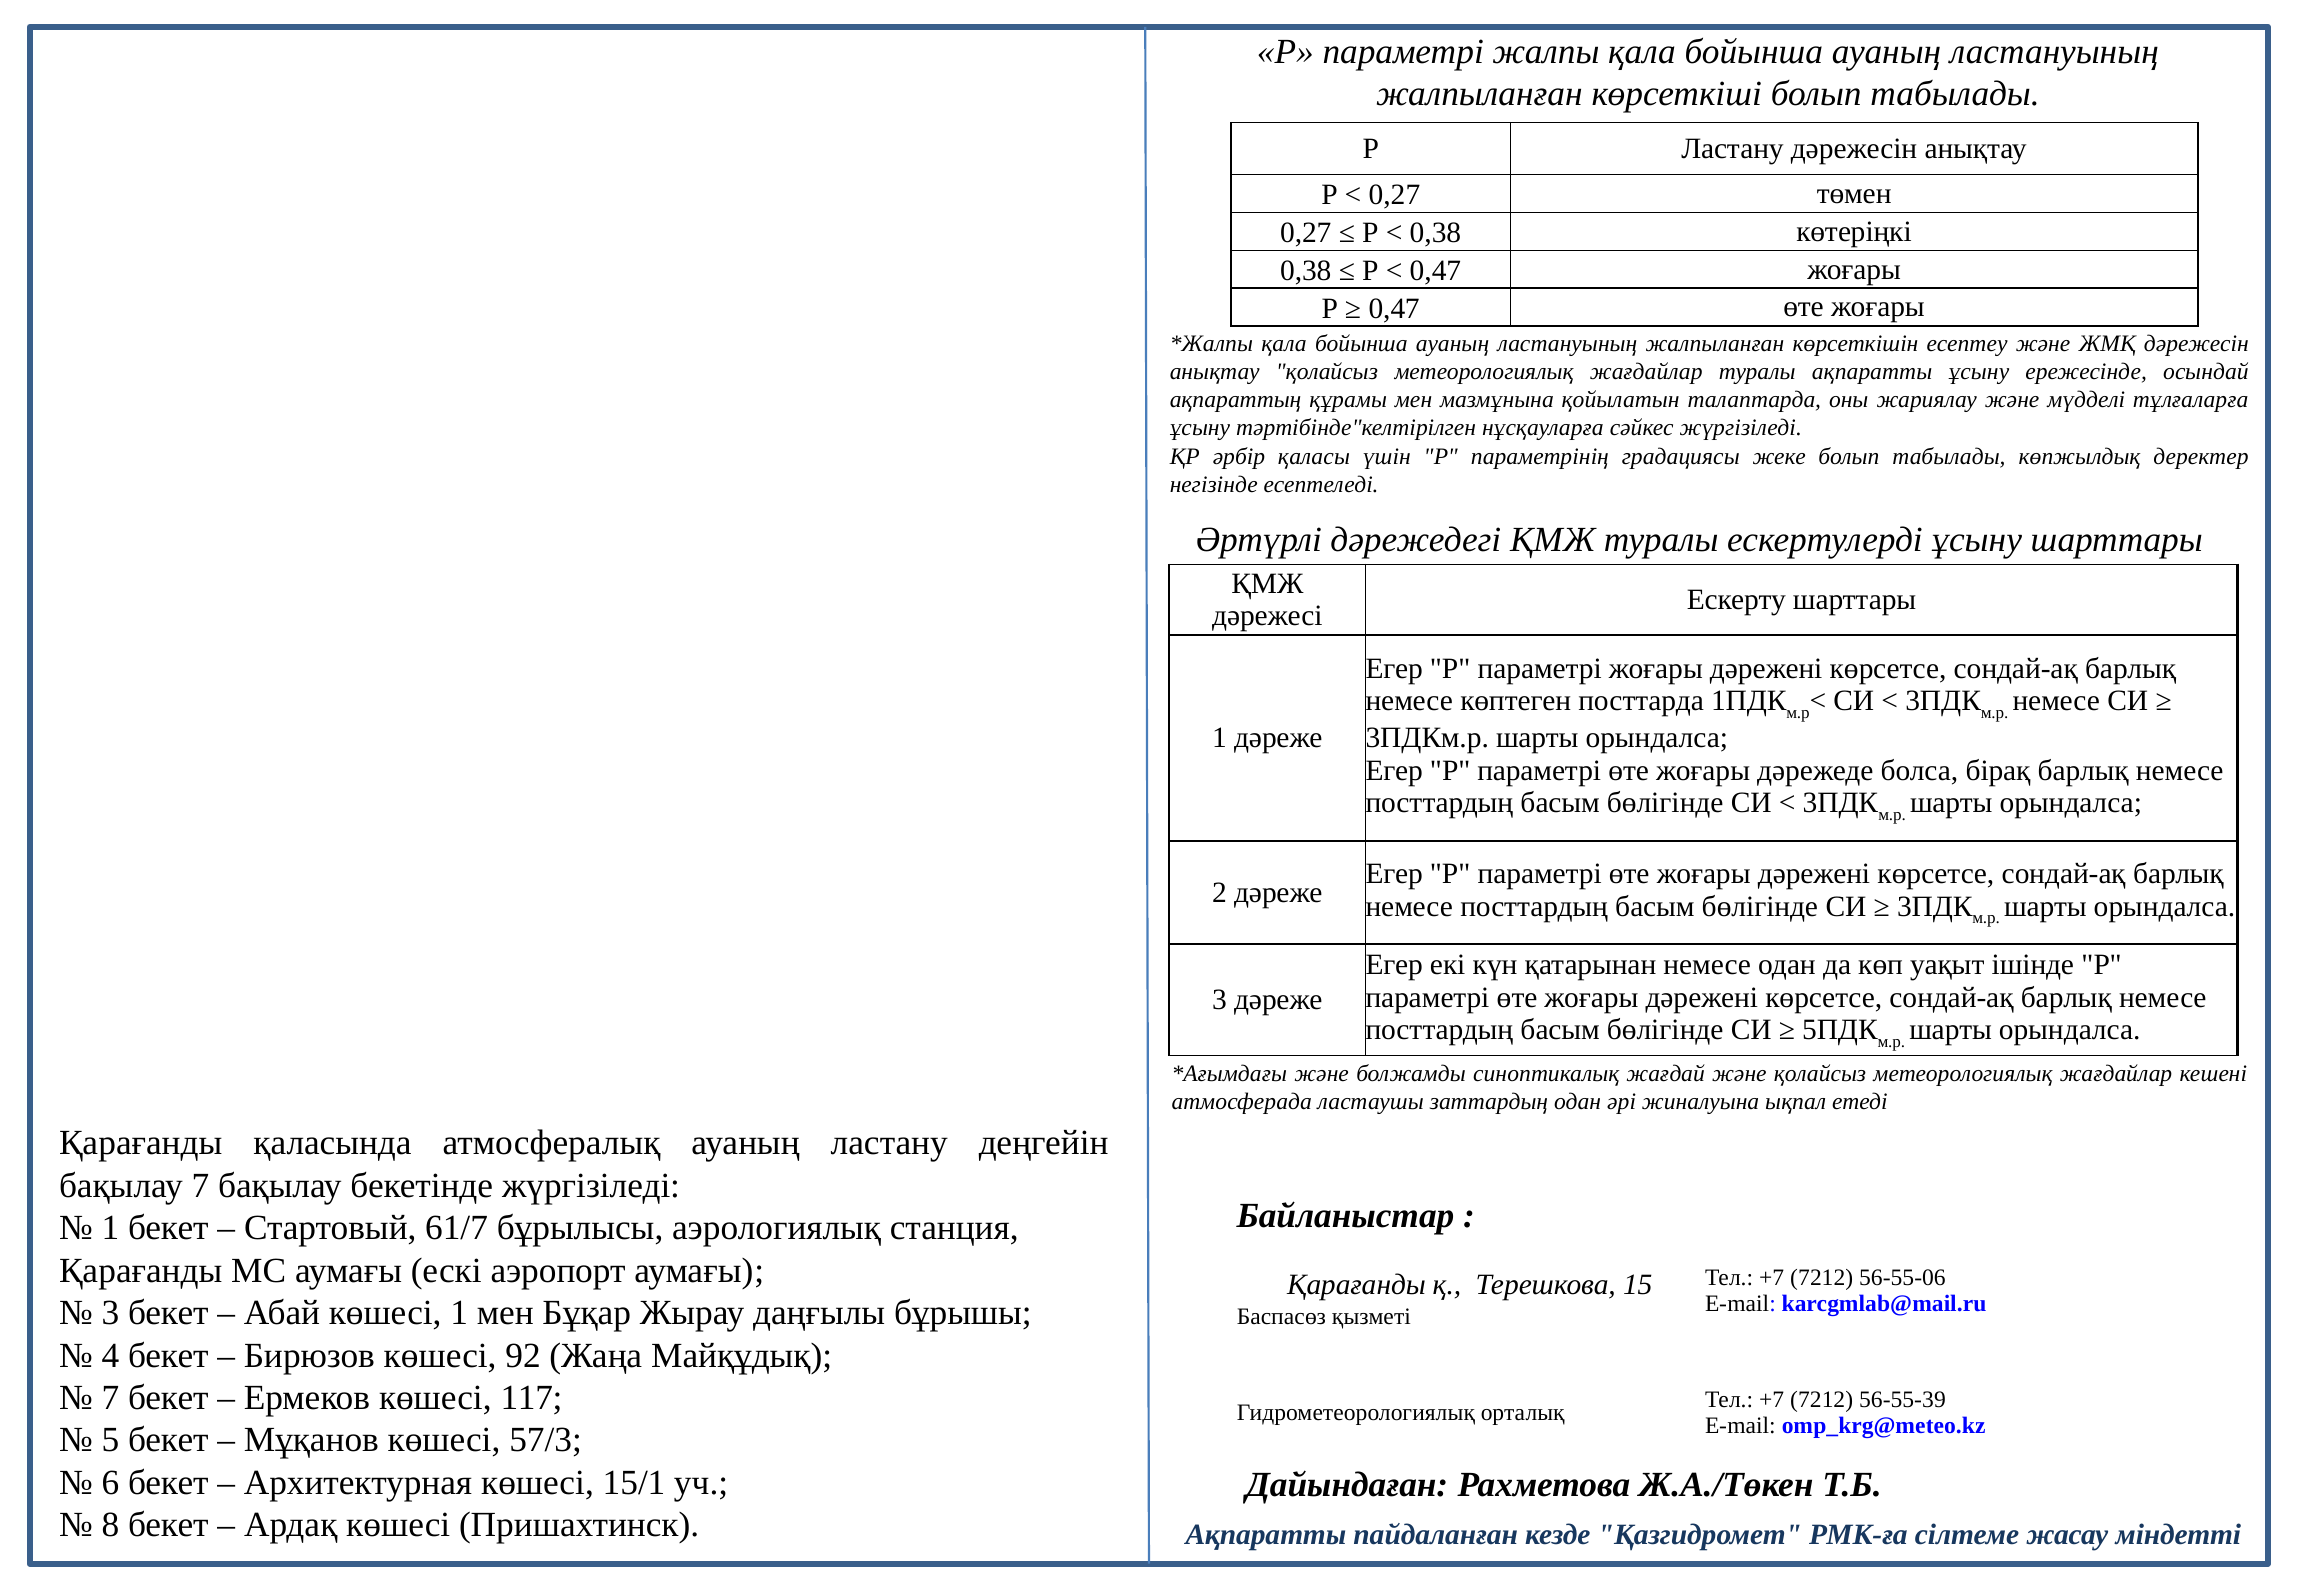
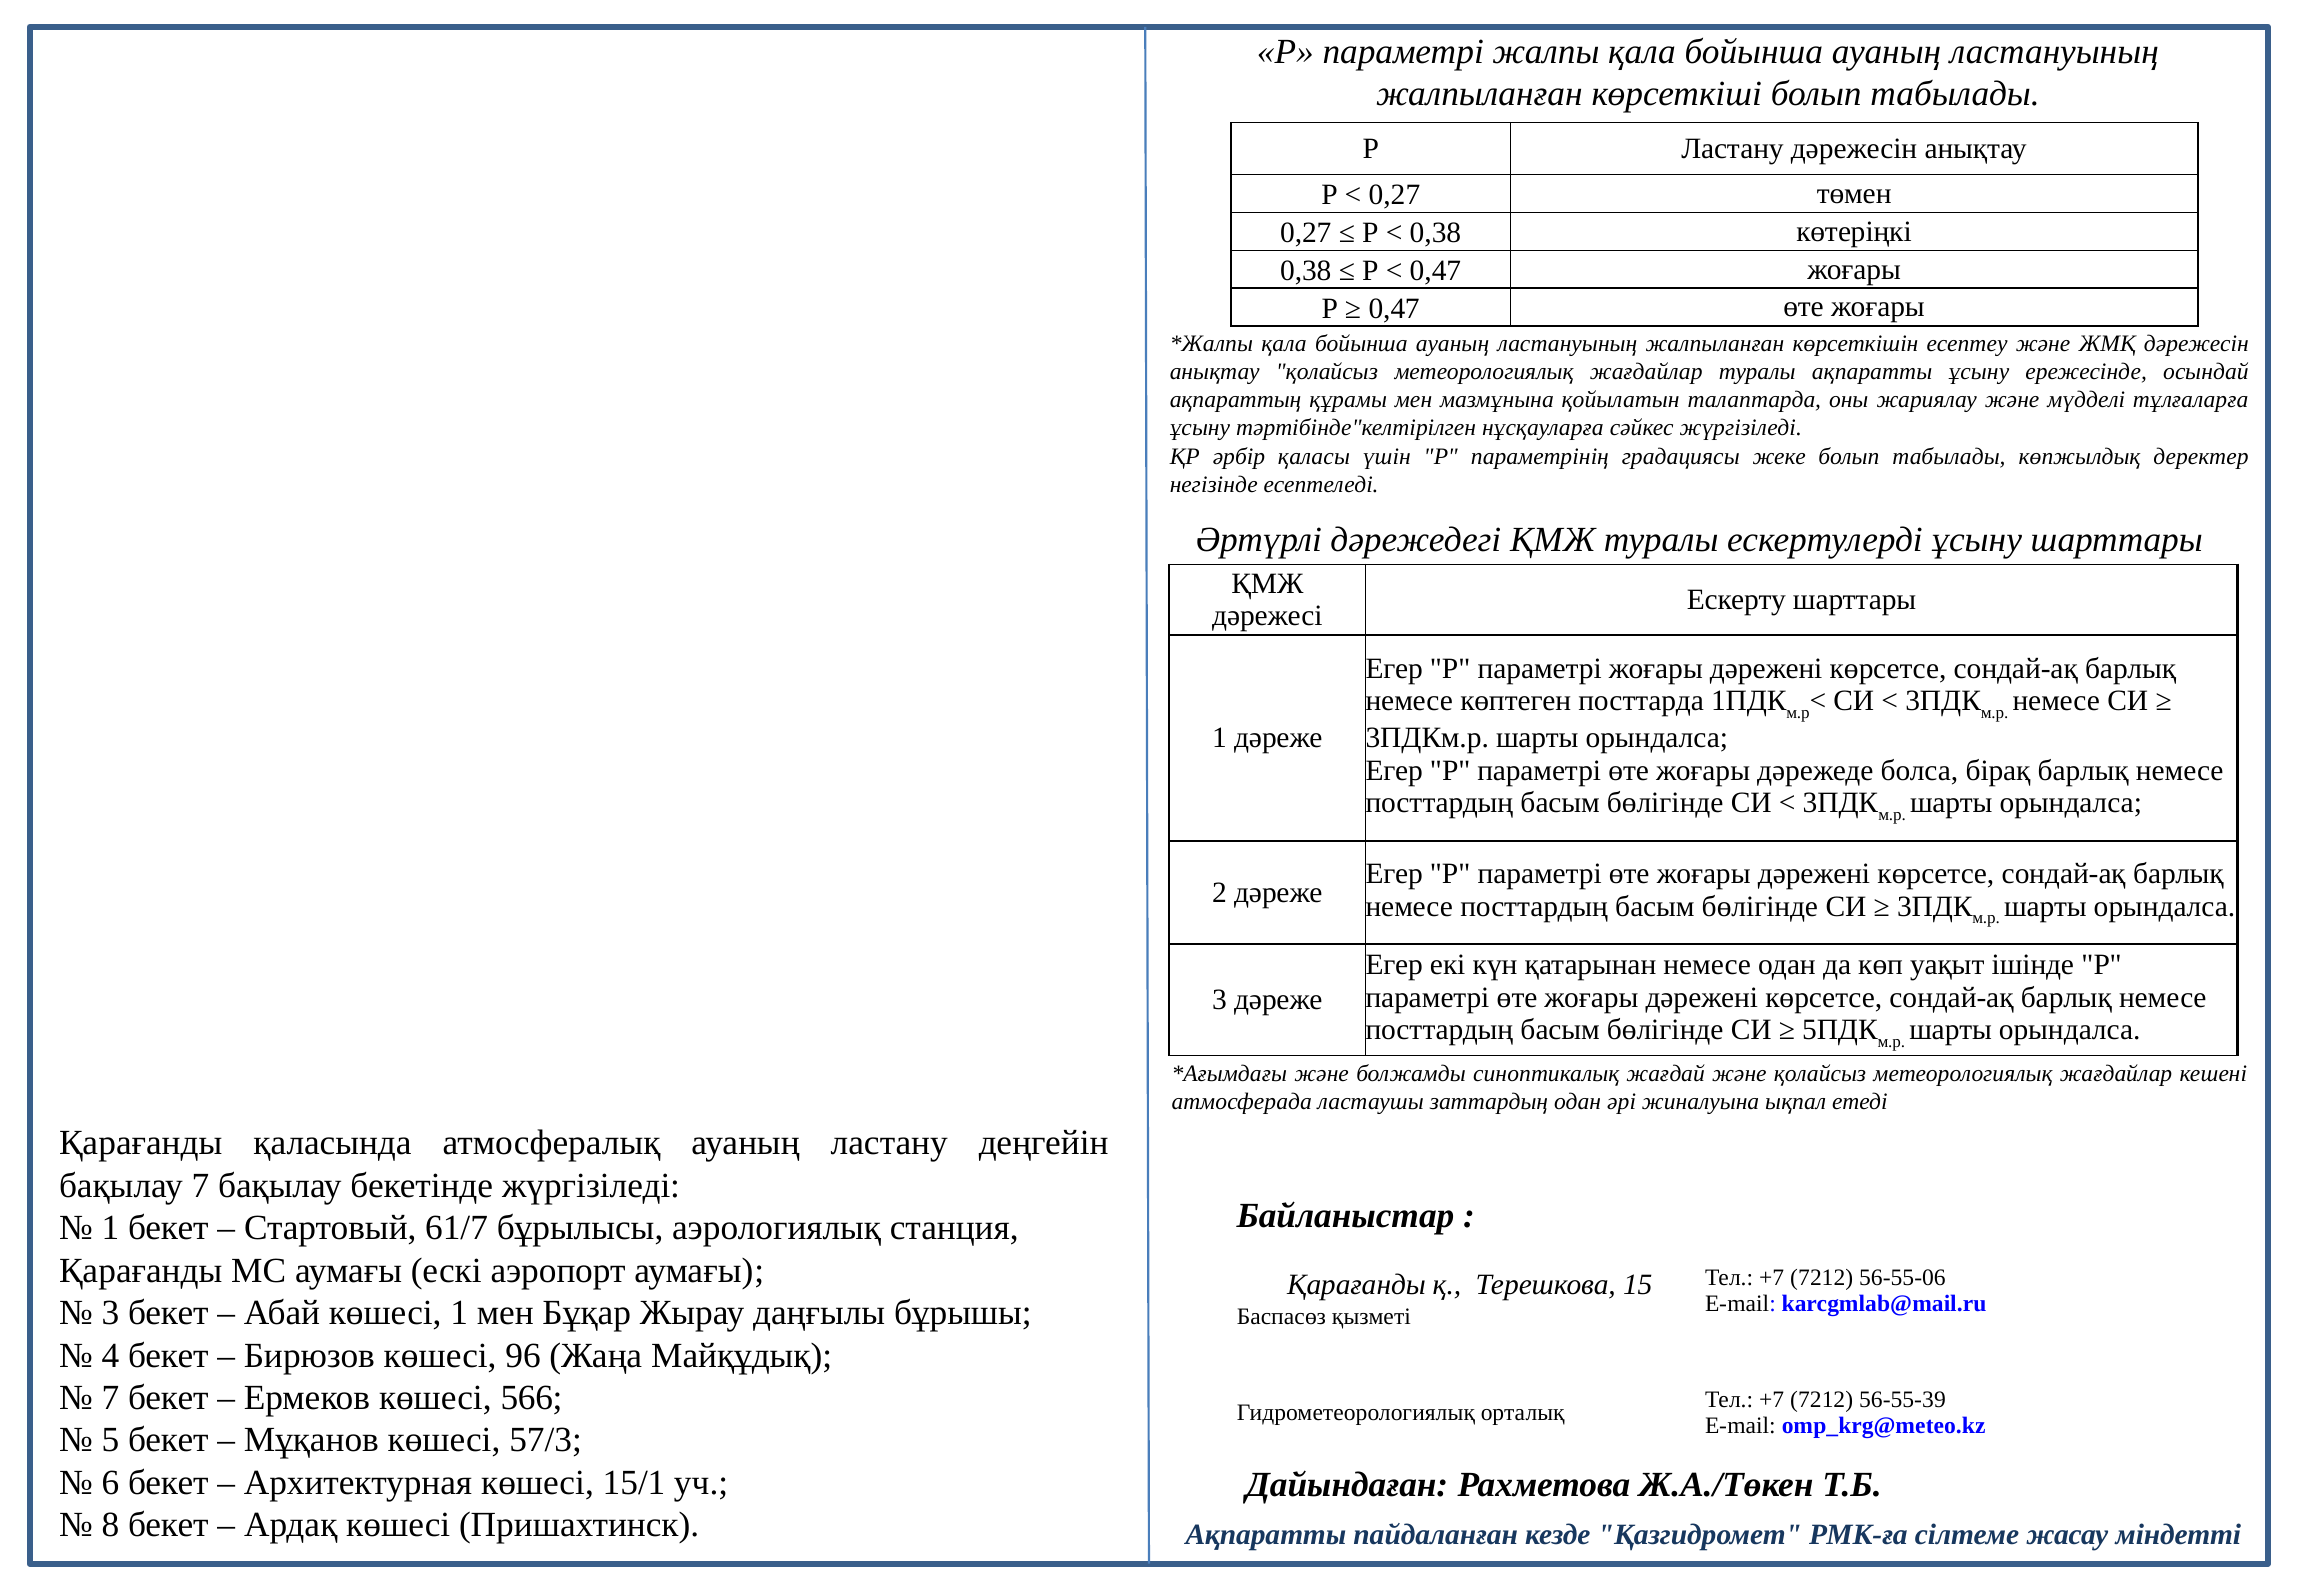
92: 92 -> 96
117: 117 -> 566
